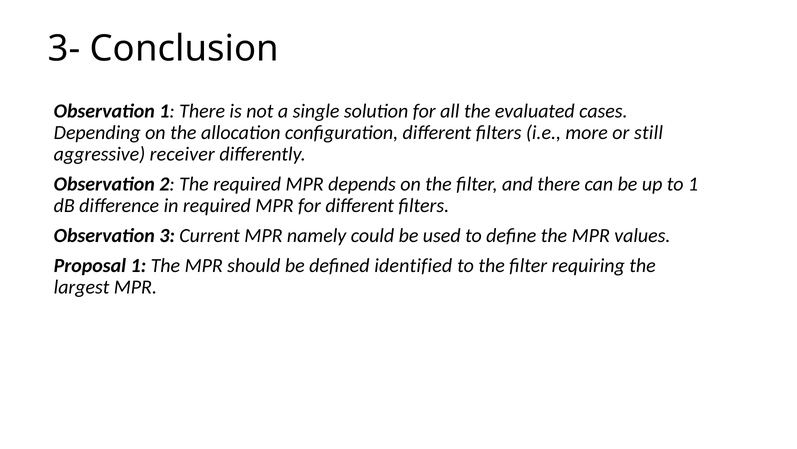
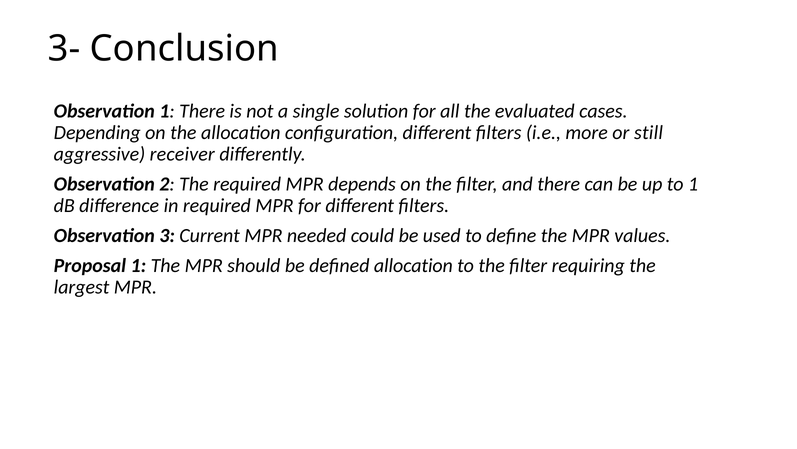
namely: namely -> needed
defined identified: identified -> allocation
